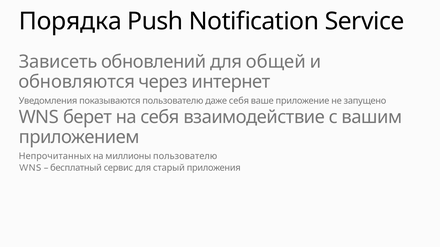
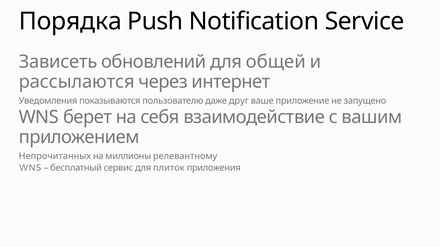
обновляются: обновляются -> рассылаются
даже себя: себя -> друг
миллионы пользователю: пользователю -> релевантному
старый: старый -> плиток
